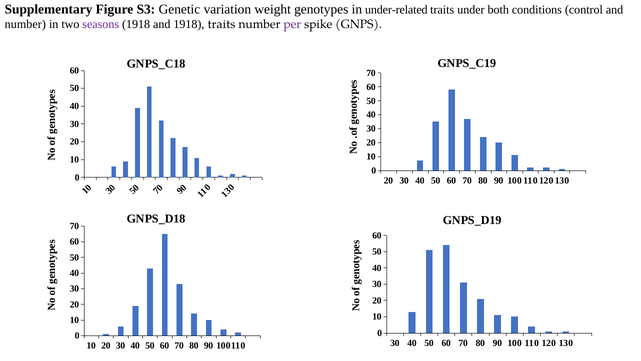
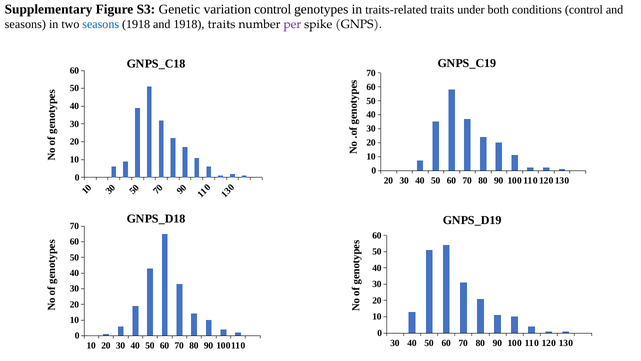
variation weight: weight -> control
under-related: under-related -> traits-related
number at (25, 24): number -> seasons
seasons at (101, 24) colour: purple -> blue
